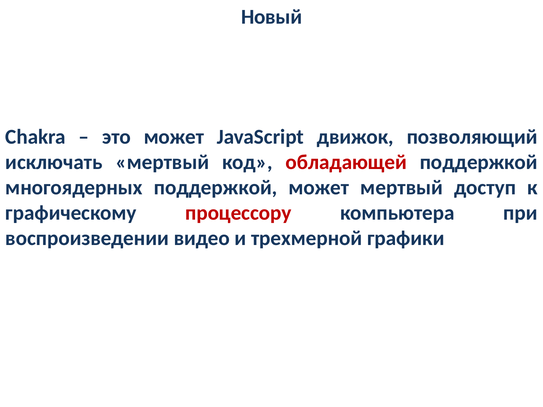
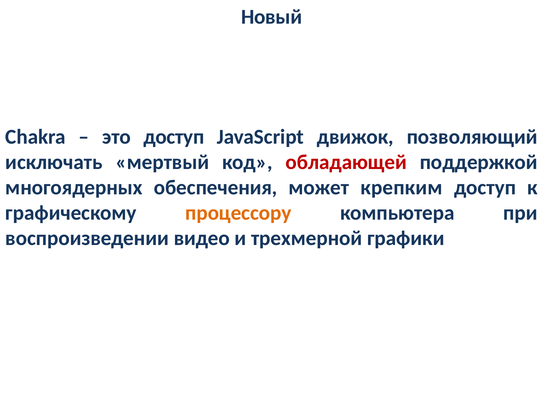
это может: может -> доступ
многоядерных поддержкой: поддержкой -> обеспечения
может мертвый: мертвый -> крепким
процессору colour: red -> orange
